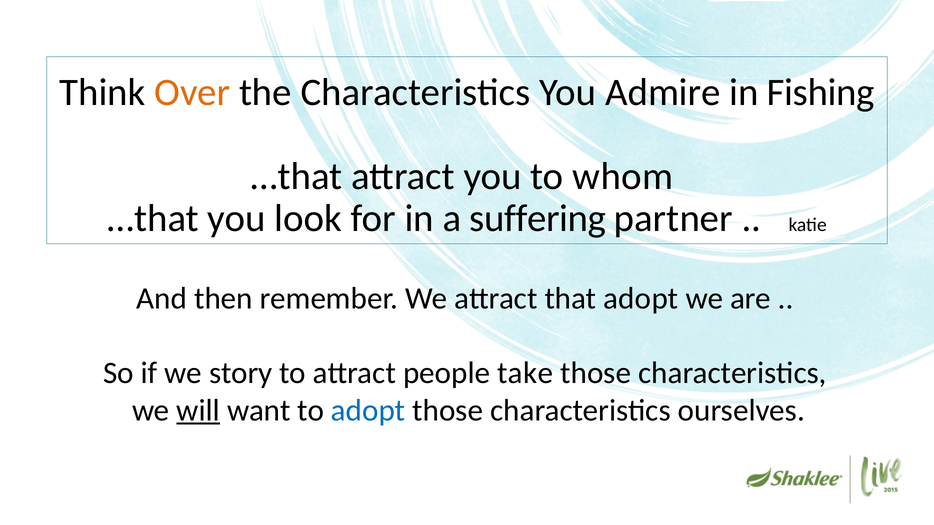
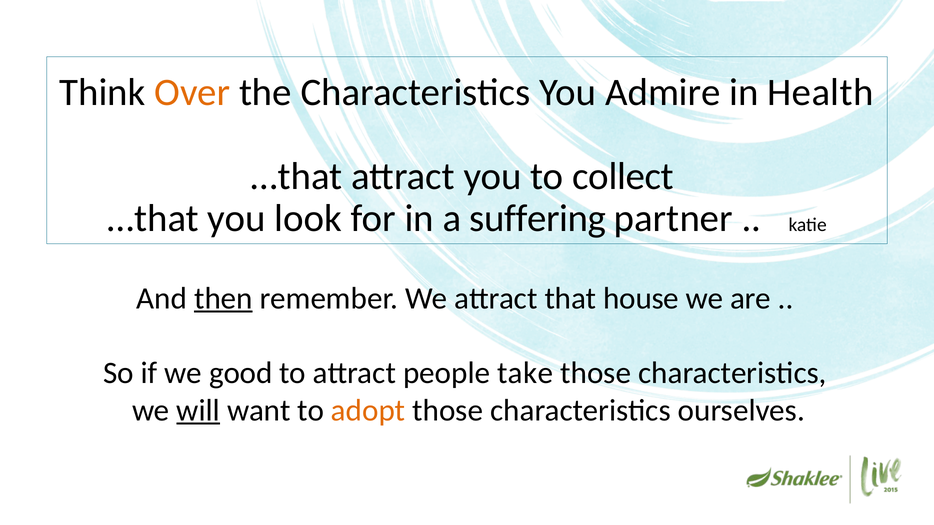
Fishing: Fishing -> Health
whom: whom -> collect
then underline: none -> present
that adopt: adopt -> house
story: story -> good
adopt at (368, 411) colour: blue -> orange
